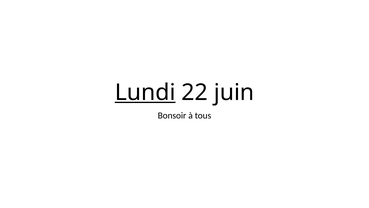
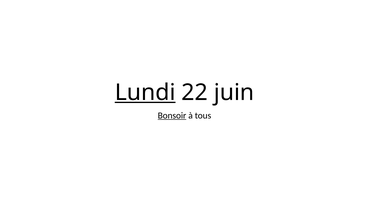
Bonsoir underline: none -> present
